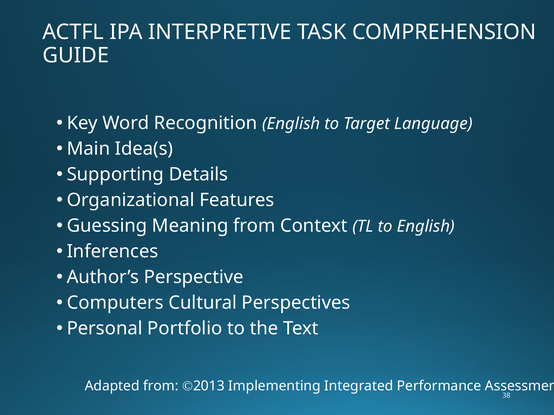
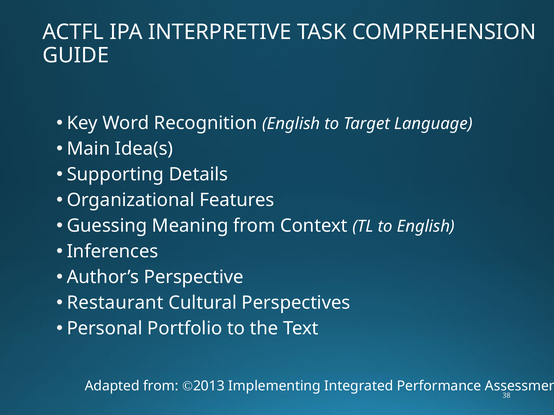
Computers: Computers -> Restaurant
